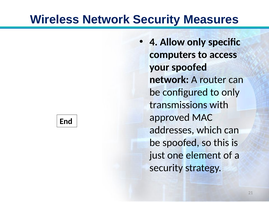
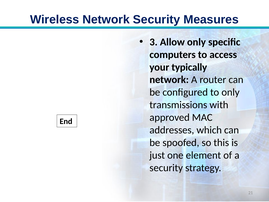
4: 4 -> 3
your spoofed: spoofed -> typically
